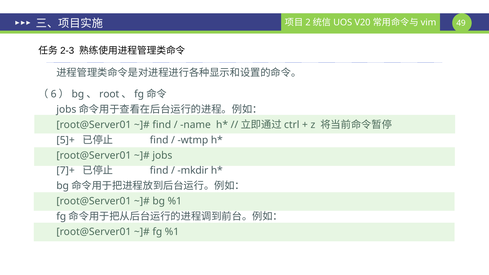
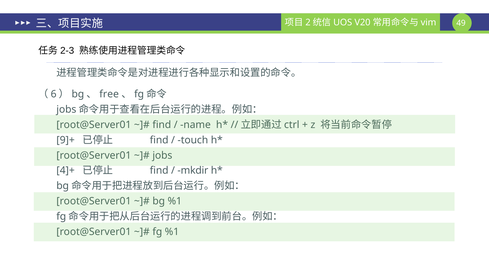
root: root -> free
5]+: 5]+ -> 9]+
wtmp: wtmp -> touch
7]+: 7]+ -> 4]+
